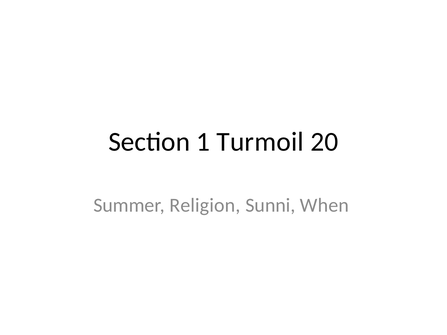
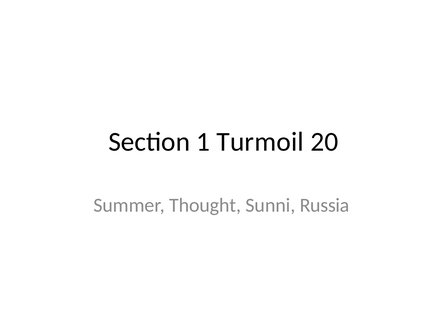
Religion: Religion -> Thought
When: When -> Russia
